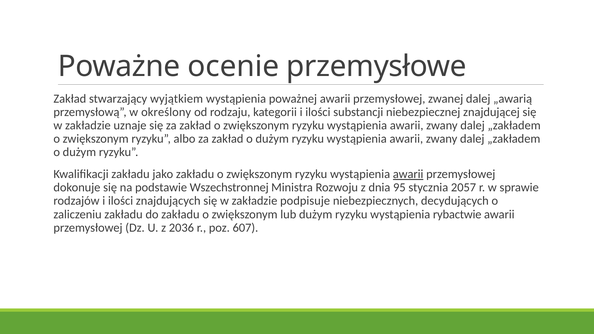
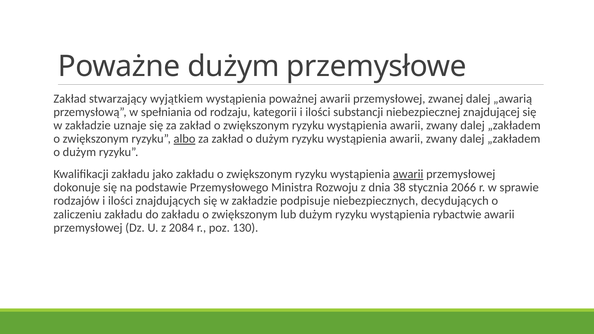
Poważne ocenie: ocenie -> dużym
określony: określony -> spełniania
albo underline: none -> present
Wszechstronnej: Wszechstronnej -> Przemysłowego
95: 95 -> 38
2057: 2057 -> 2066
2036: 2036 -> 2084
607: 607 -> 130
